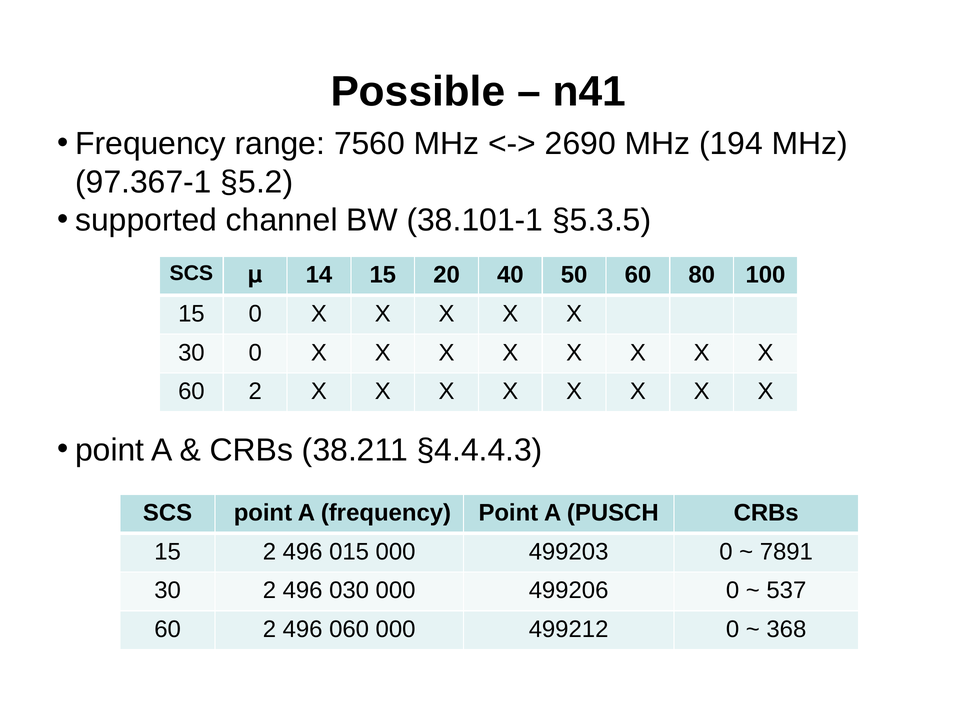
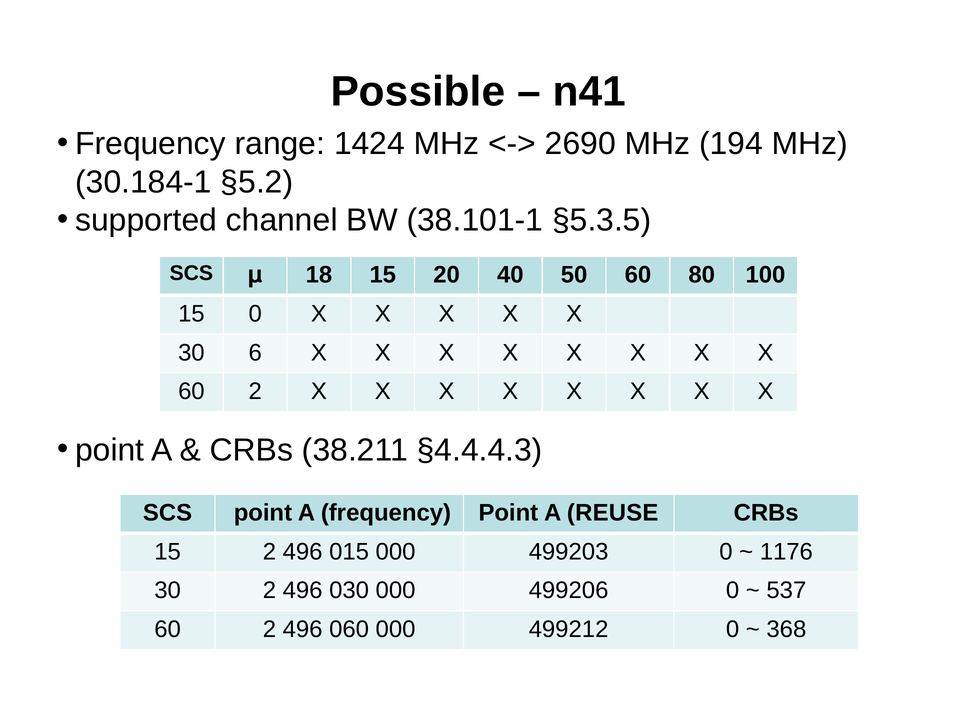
7560: 7560 -> 1424
97.367-1: 97.367-1 -> 30.184-1
14: 14 -> 18
30 0: 0 -> 6
PUSCH: PUSCH -> REUSE
7891: 7891 -> 1176
